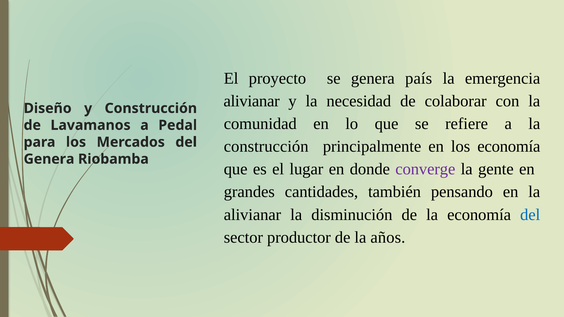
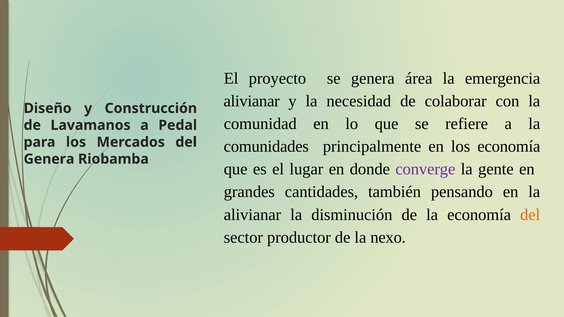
país: país -> área
construcción at (266, 147): construcción -> comunidades
del at (530, 215) colour: blue -> orange
años: años -> nexo
